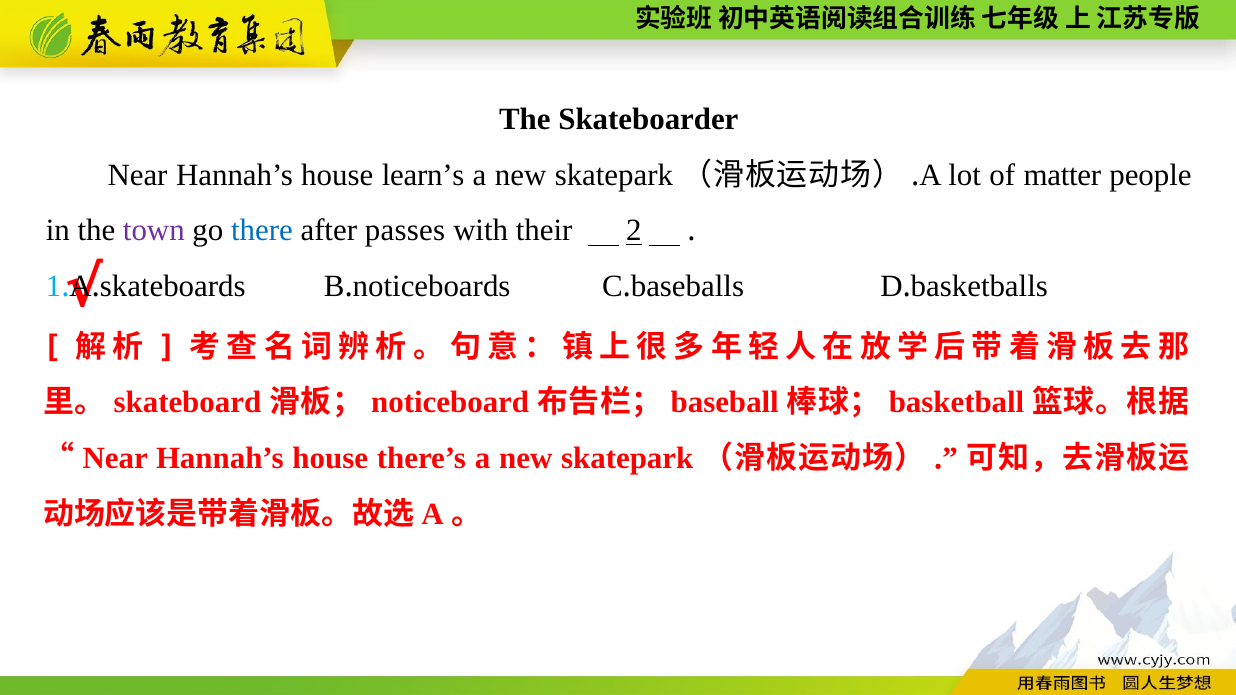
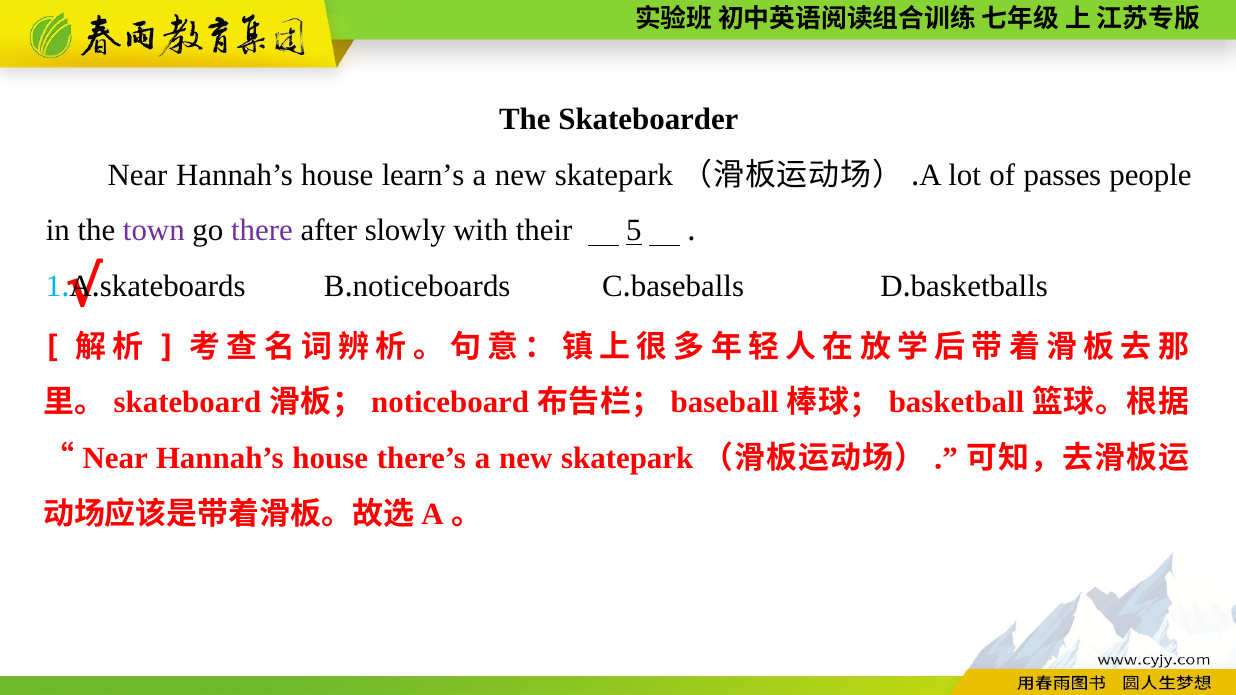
matter: matter -> passes
there colour: blue -> purple
passes: passes -> slowly
2: 2 -> 5
